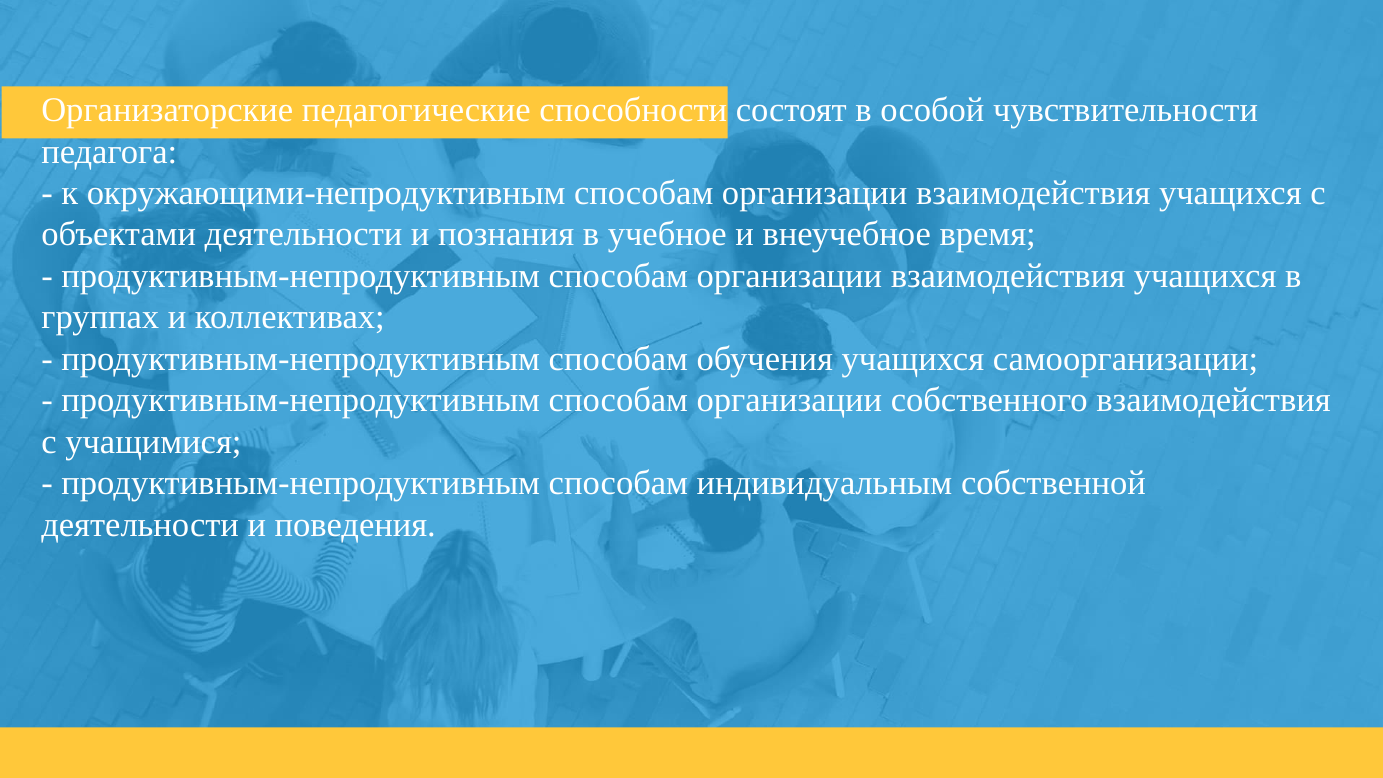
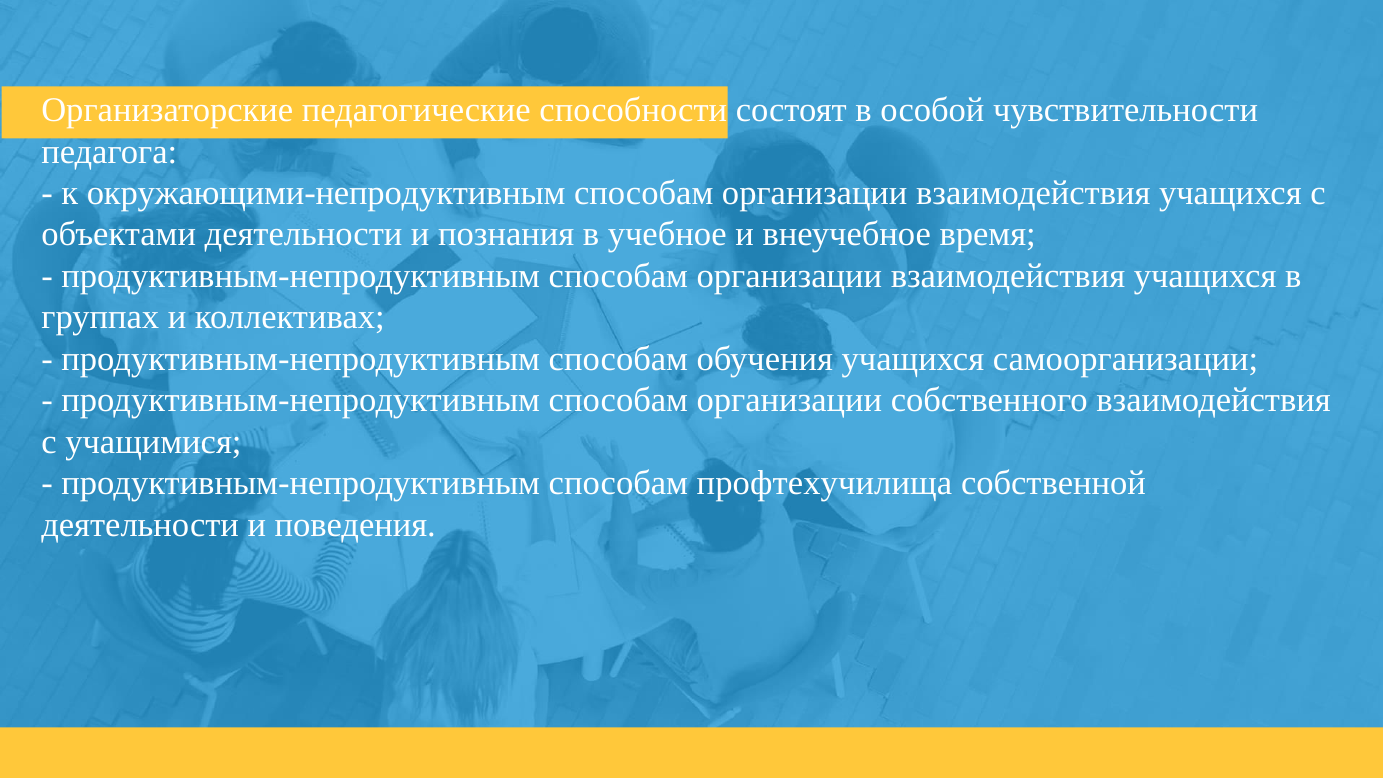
индивидуальным: индивидуальным -> профтехучилища
